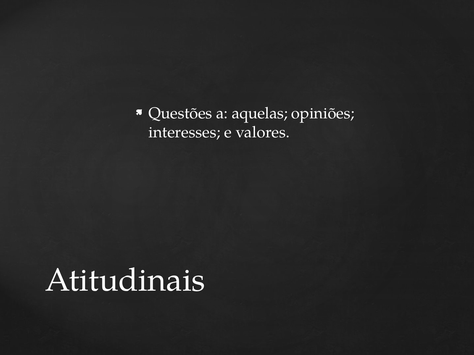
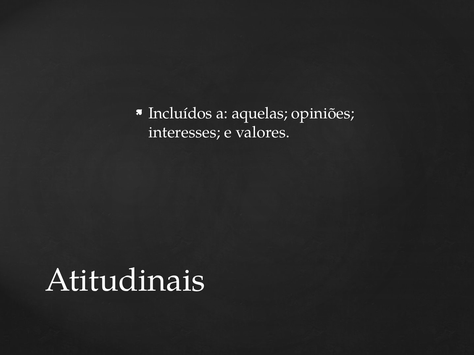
Questões: Questões -> Incluídos
